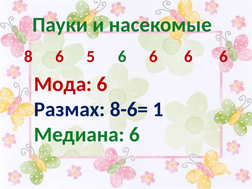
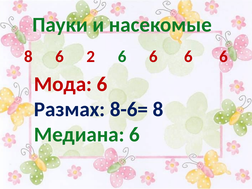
5: 5 -> 2
8-6= 1: 1 -> 8
